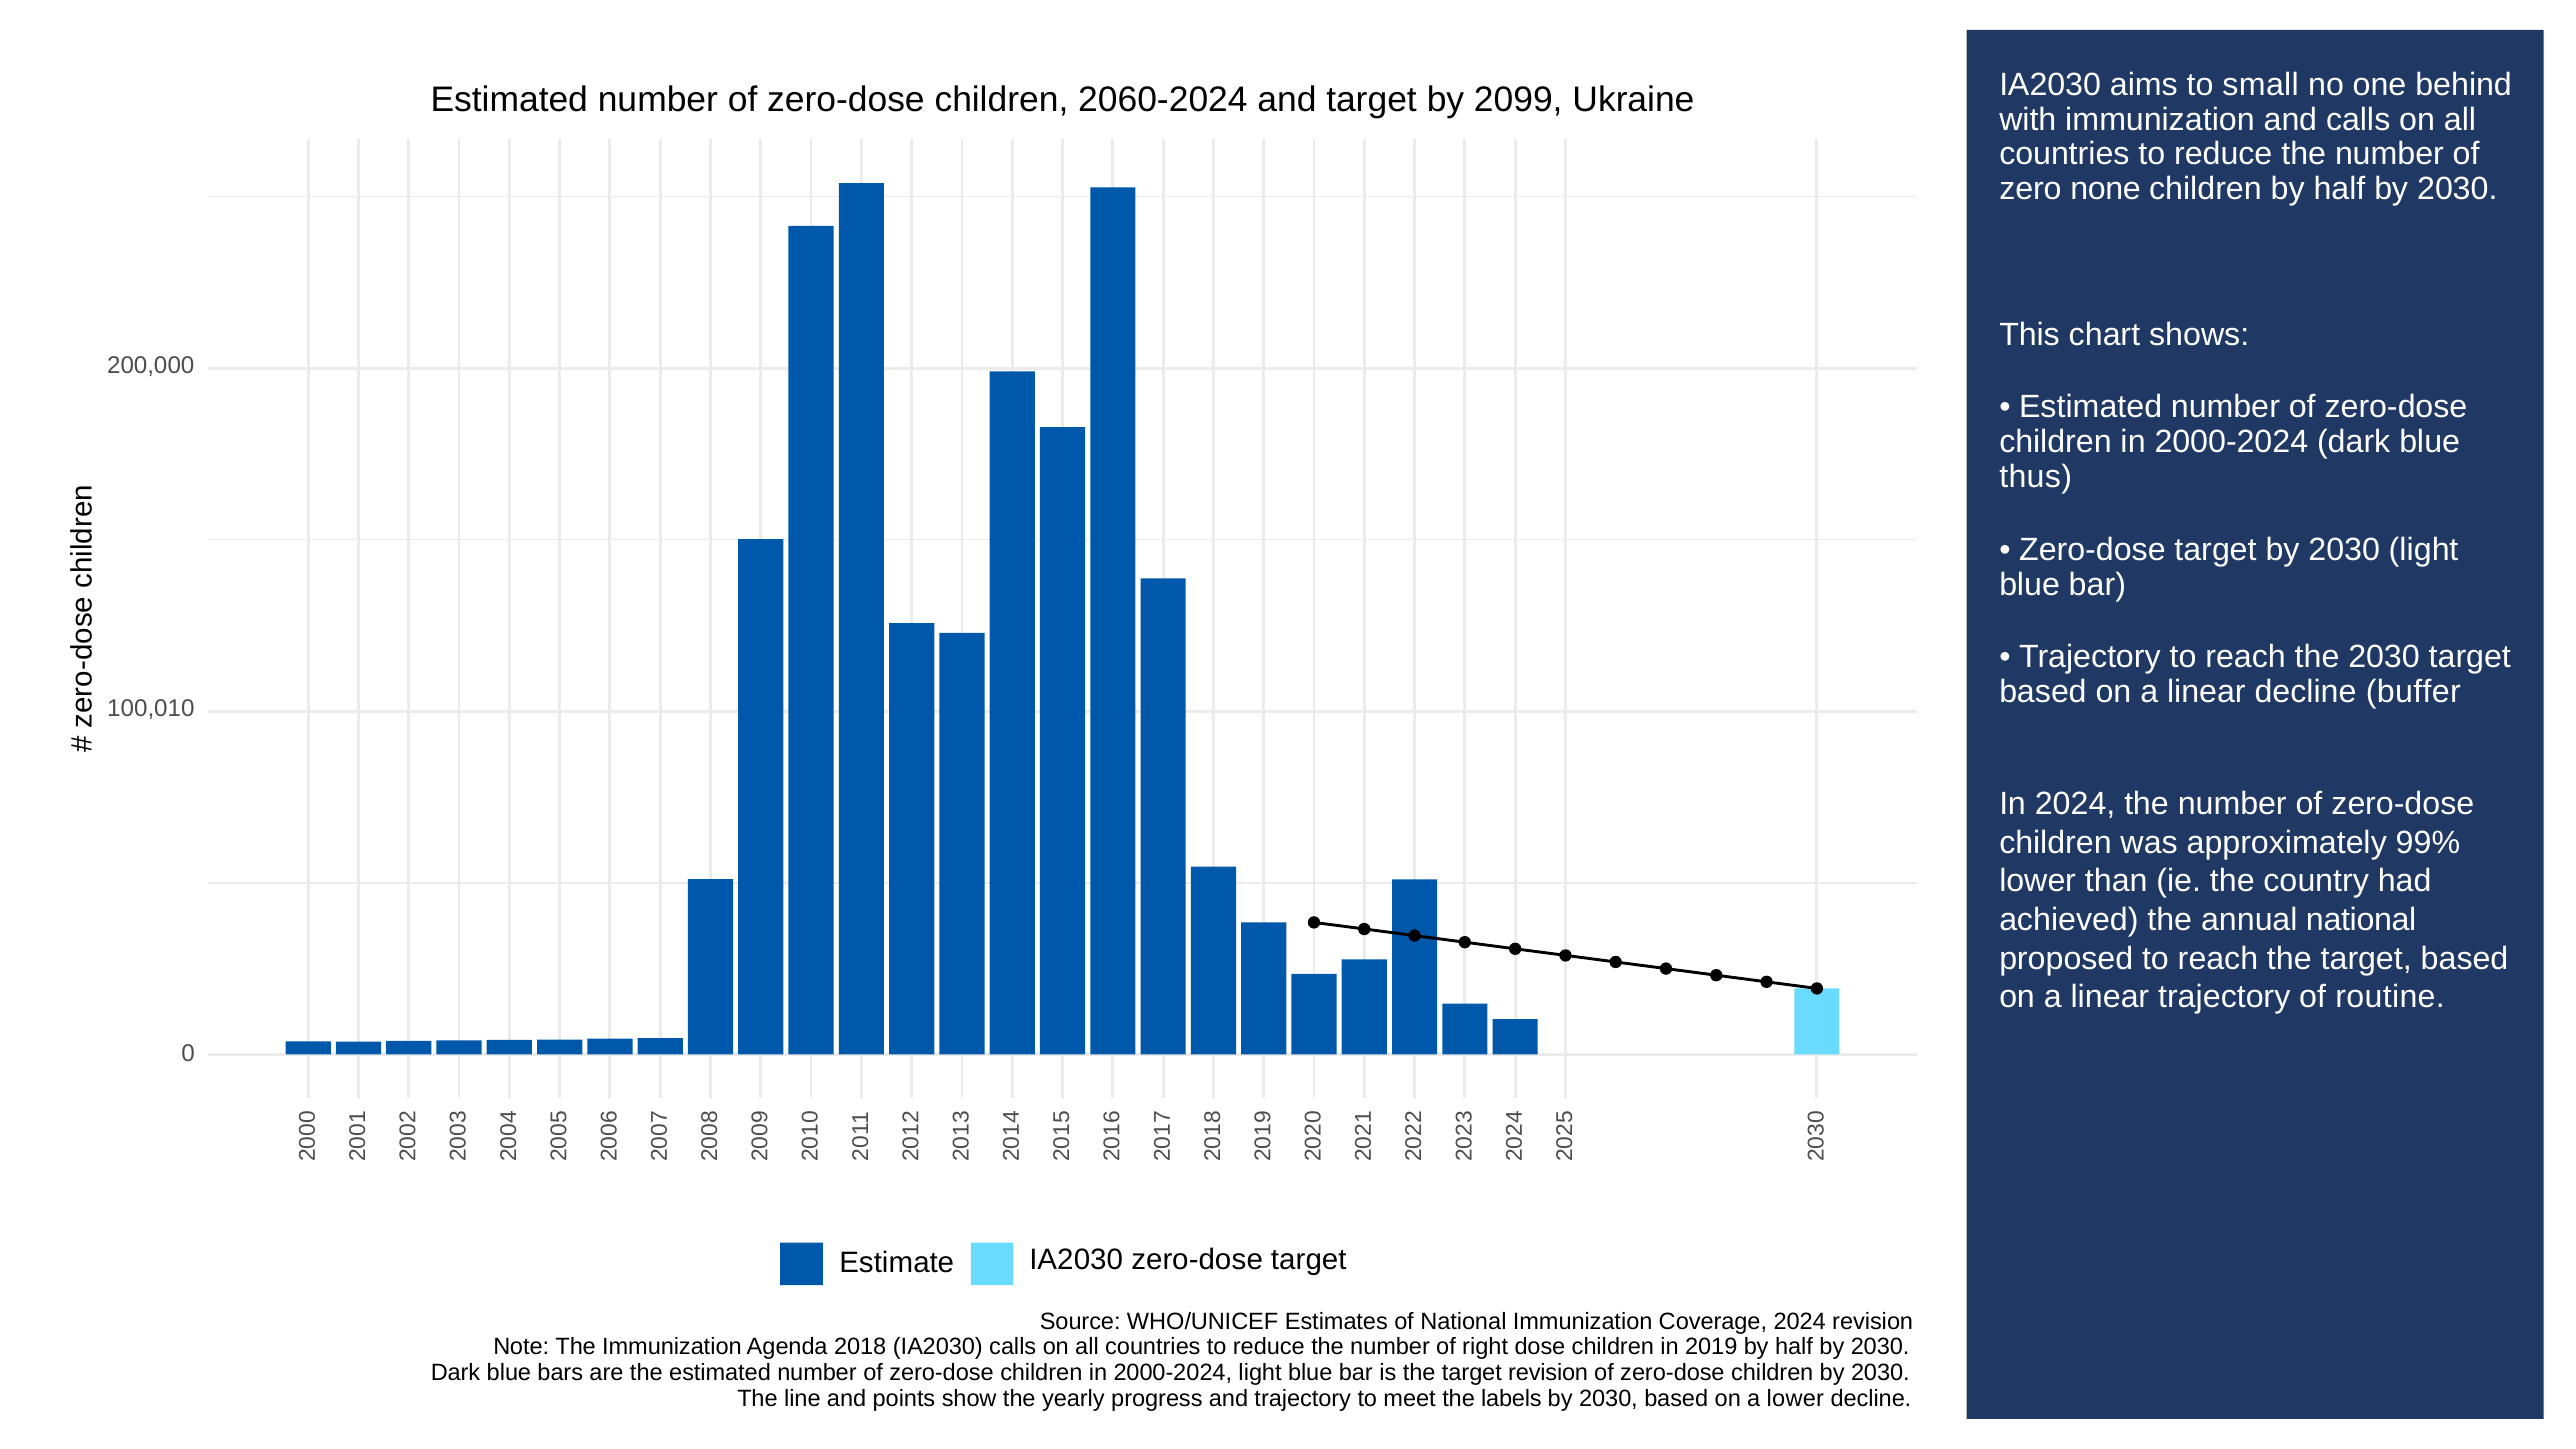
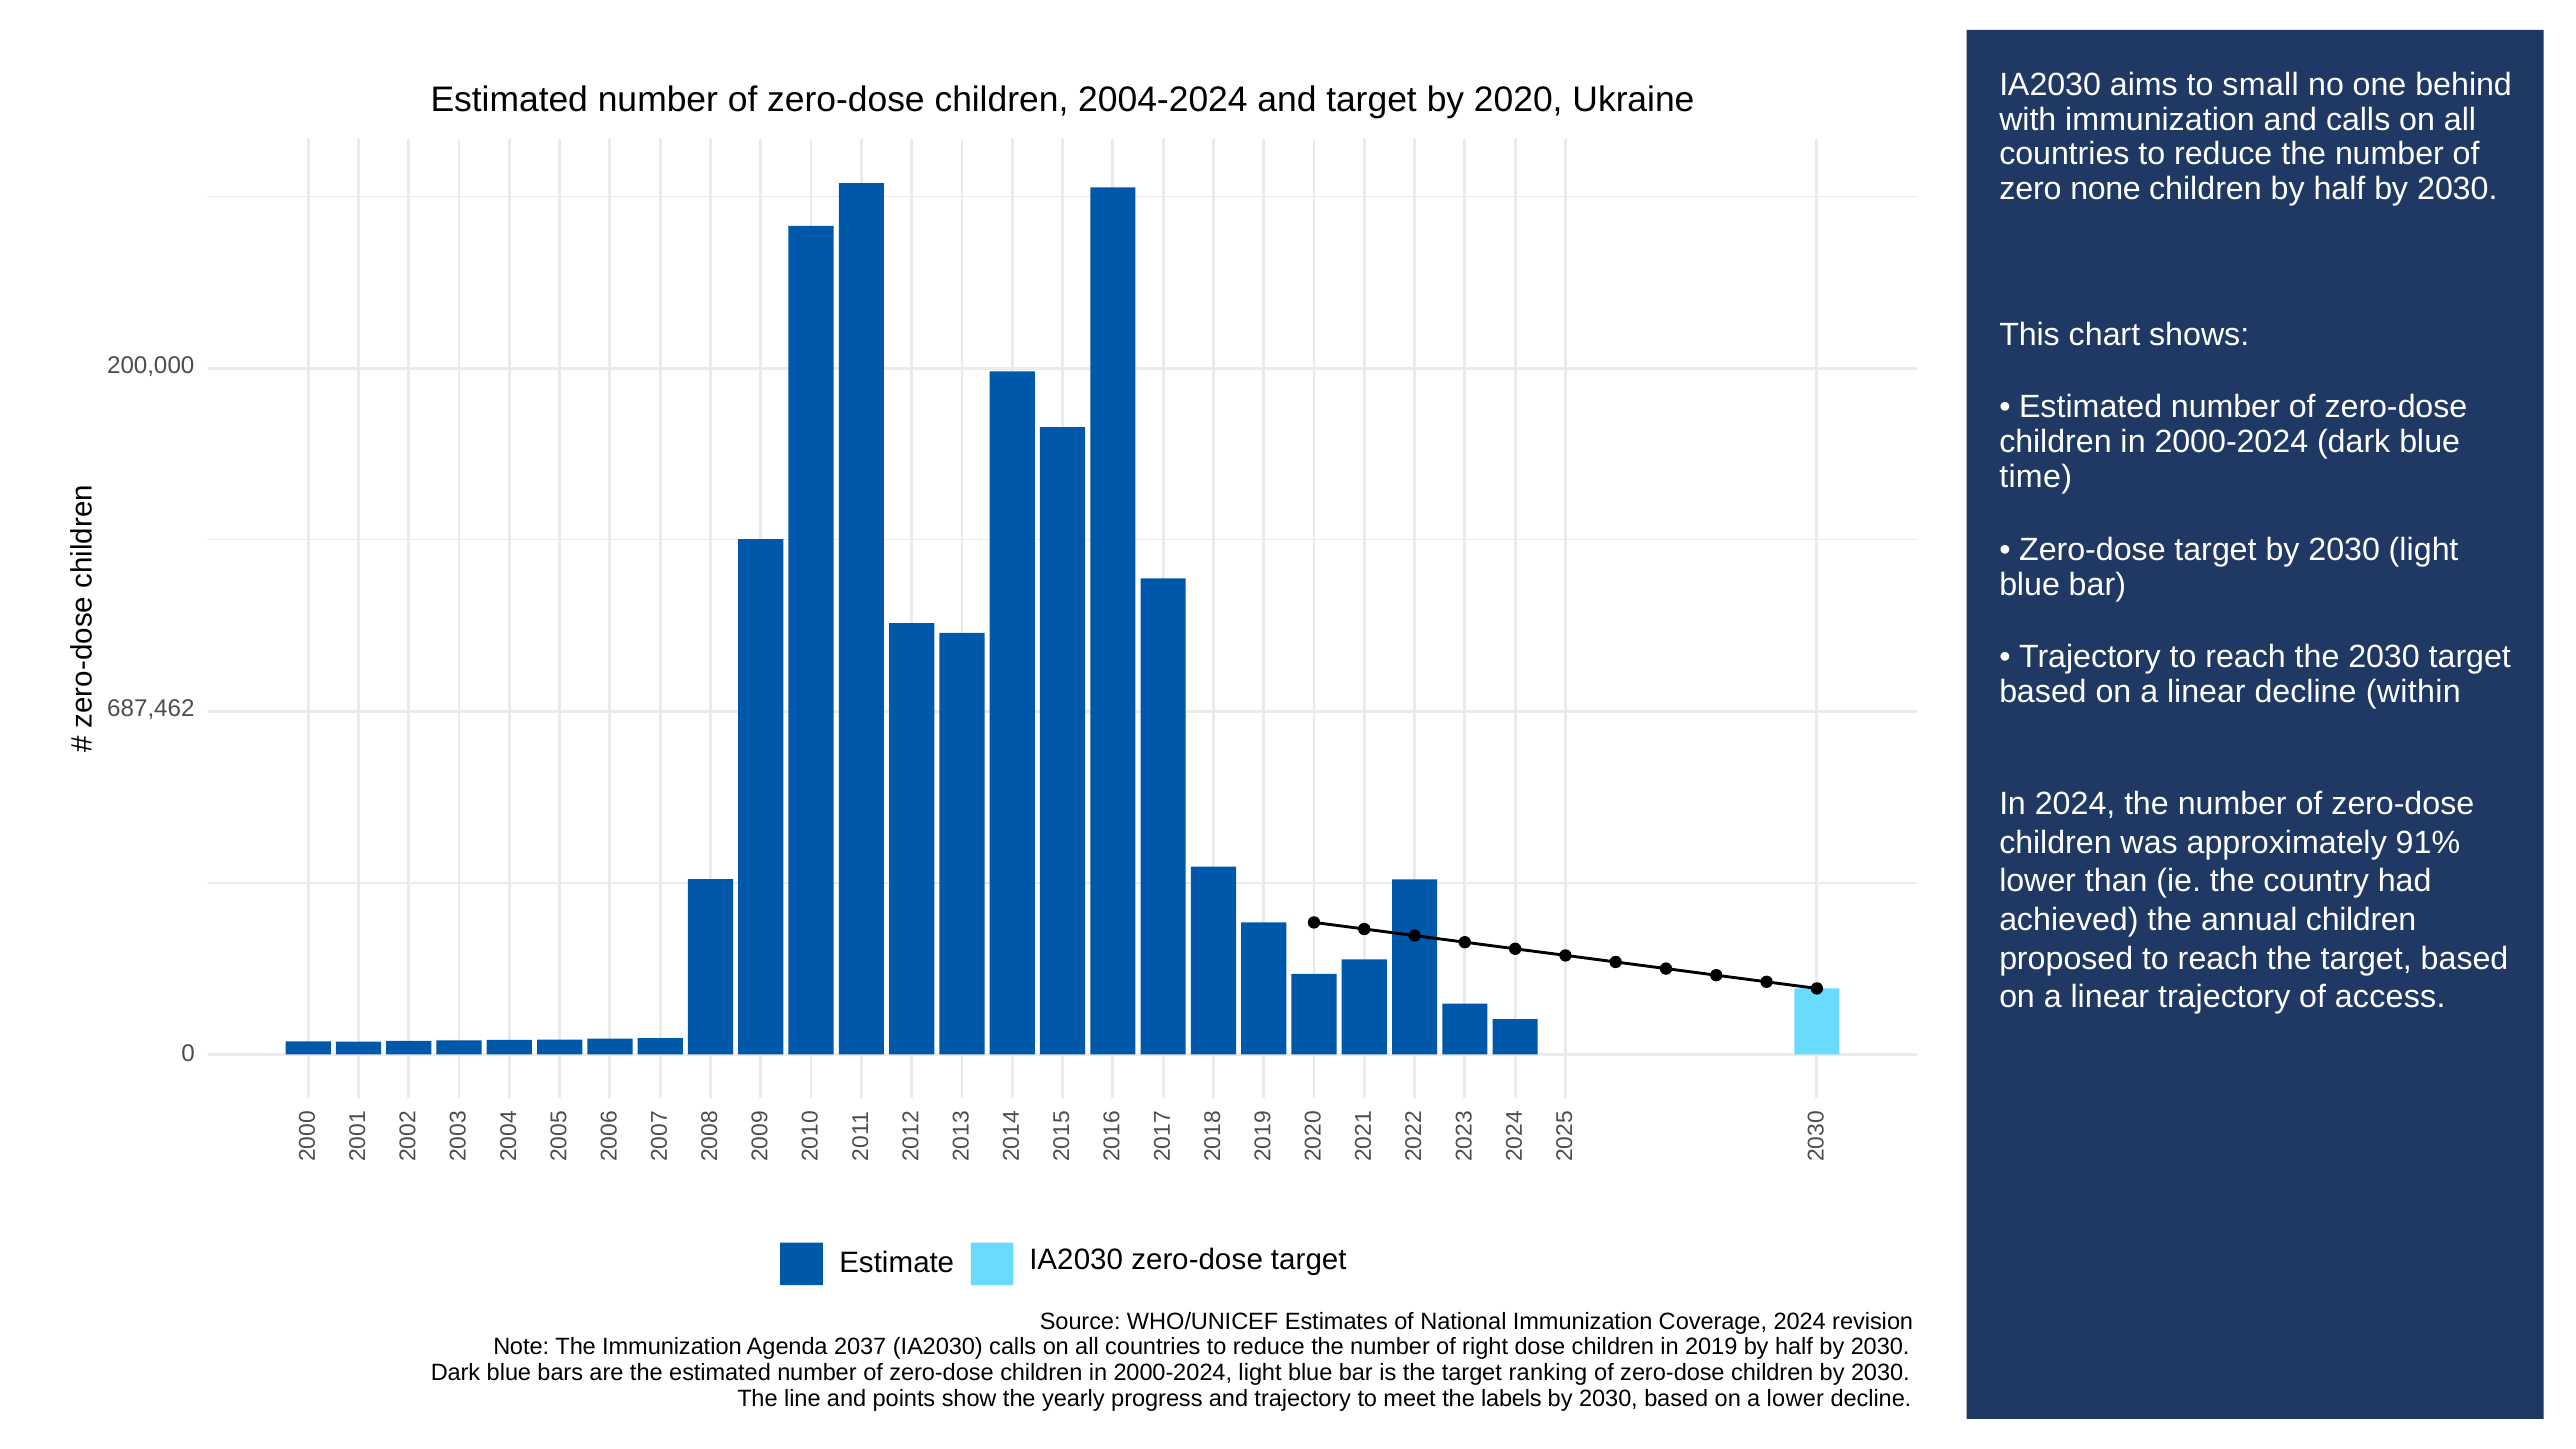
2060-2024: 2060-2024 -> 2004-2024
2099: 2099 -> 2020
thus: thus -> time
buffer: buffer -> within
100,010: 100,010 -> 687,462
99%: 99% -> 91%
annual national: national -> children
routine: routine -> access
2018: 2018 -> 2037
target revision: revision -> ranking
